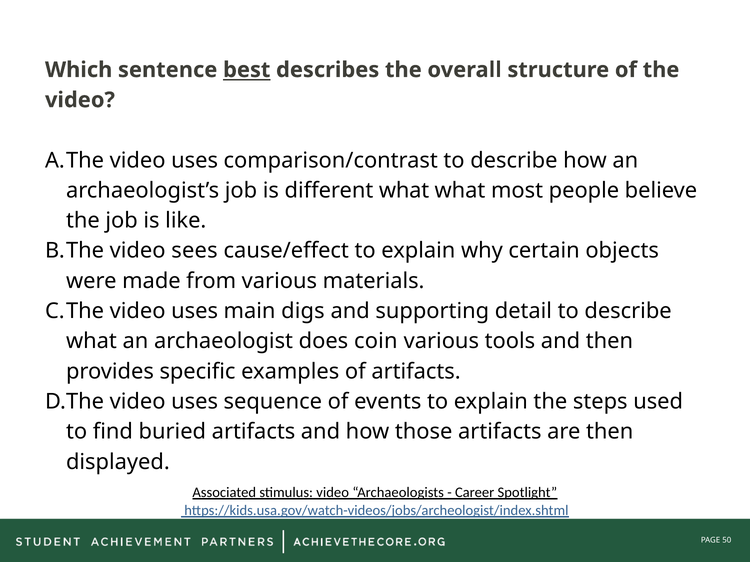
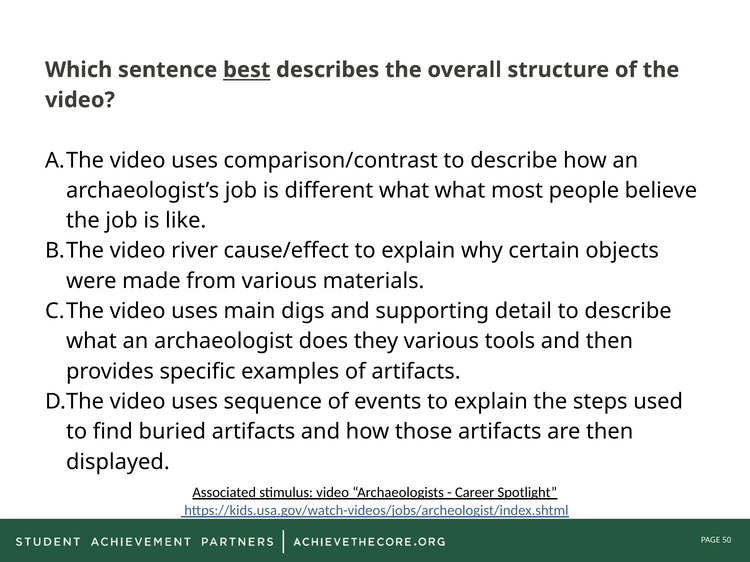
sees: sees -> river
coin: coin -> they
